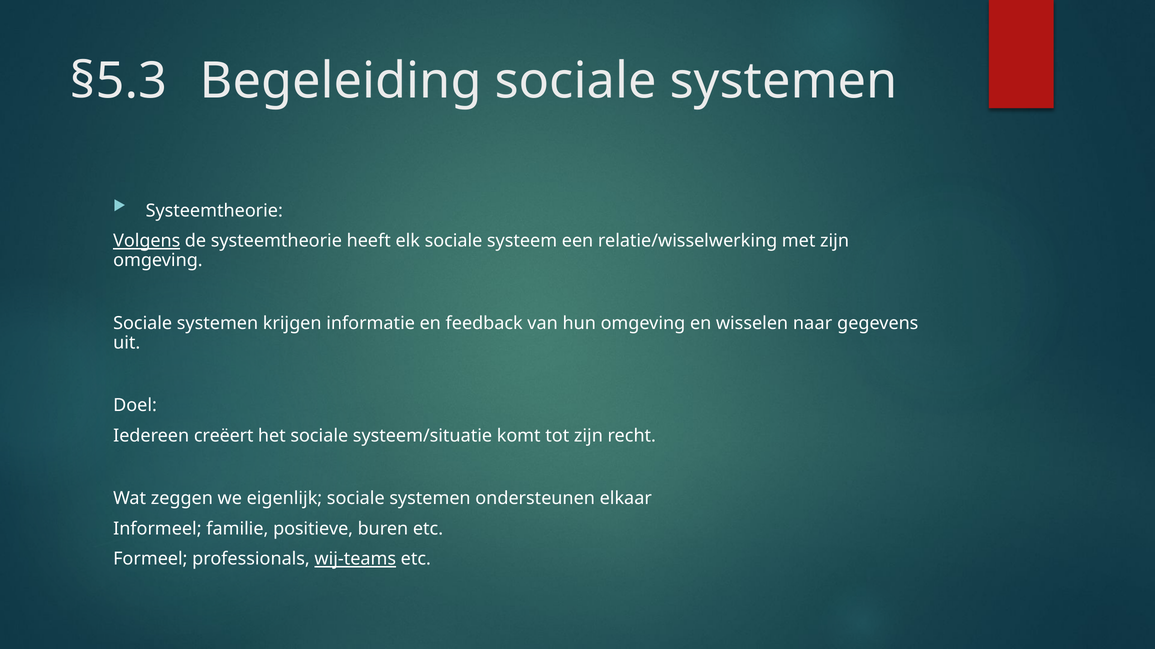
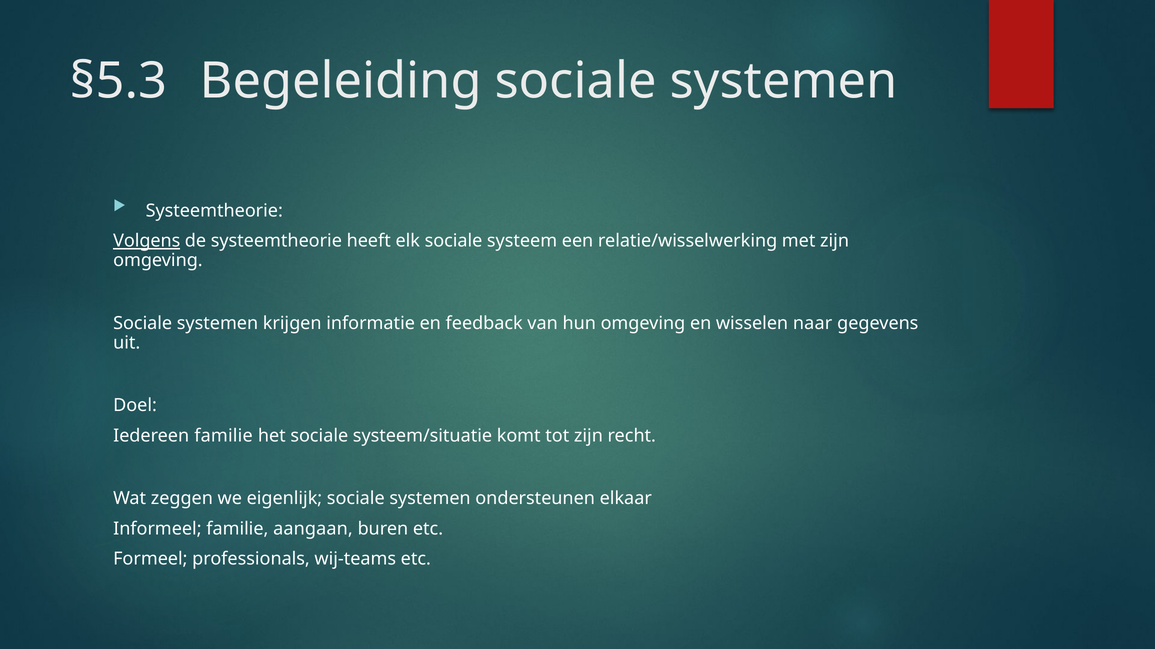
Iedereen creëert: creëert -> familie
positieve: positieve -> aangaan
wij-teams underline: present -> none
